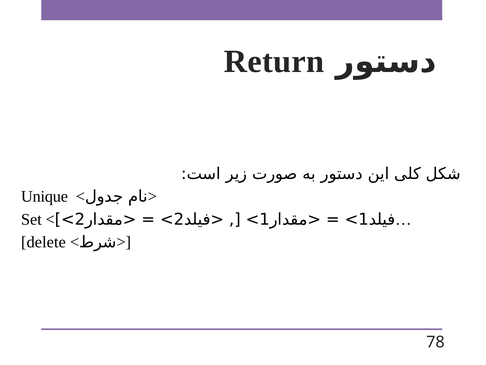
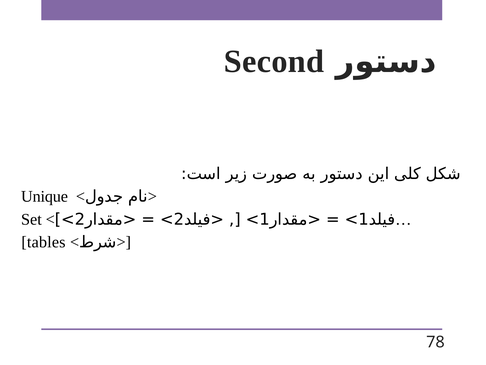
Return: Return -> Second
delete: delete -> tables
